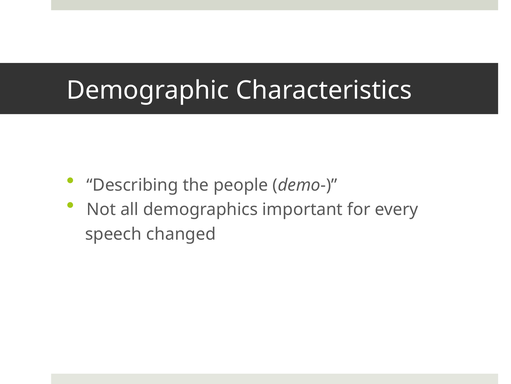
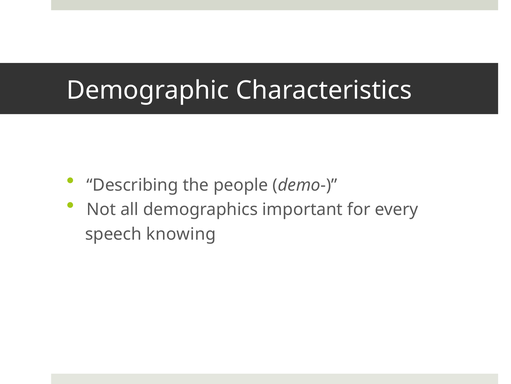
changed: changed -> knowing
